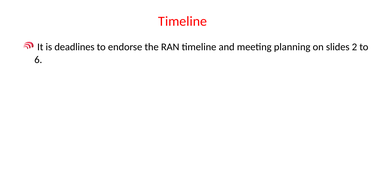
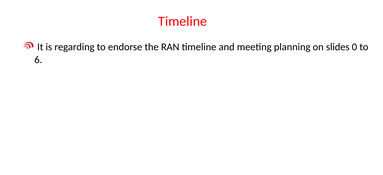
deadlines: deadlines -> regarding
2: 2 -> 0
